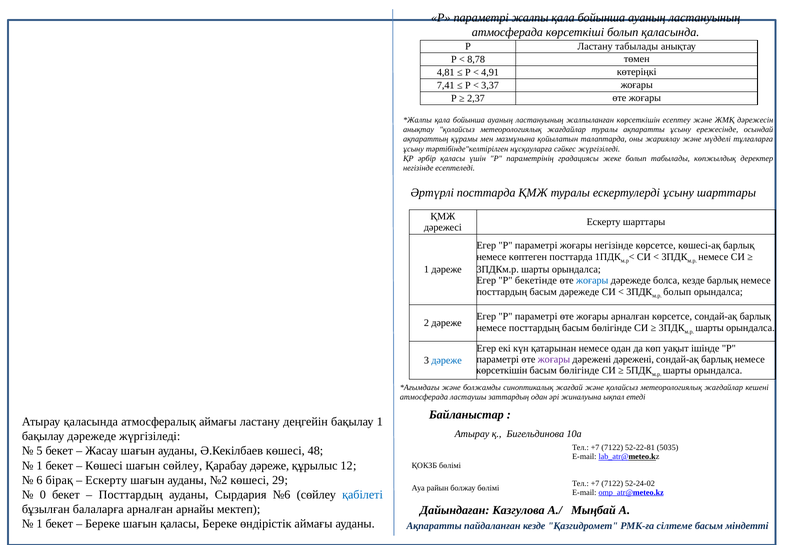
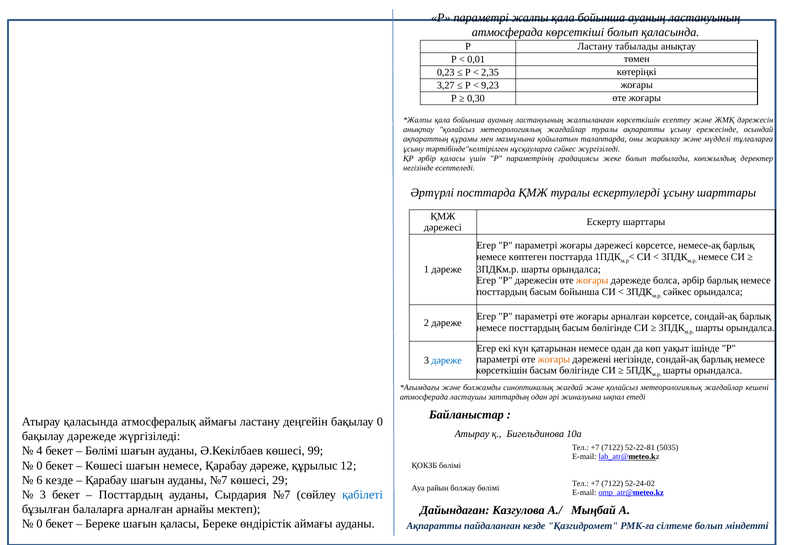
8,78: 8,78 -> 0,01
4,81: 4,81 -> 0,23
4,91: 4,91 -> 2,35
7,41: 7,41 -> 3,27
3,37: 3,37 -> 9,23
2,37: 2,37 -> 0,30
жоғары негізінде: негізінде -> дәрежесі
көшесі-ақ: көшесі-ақ -> немесе-ақ
P бекетінде: бекетінде -> дәрежесін
жоғары at (592, 281) colour: blue -> orange
болса кезде: кезде -> әрбір
басым дәрежеде: дәрежеде -> бойынша
болып at (677, 292): болып -> сәйкес
жоғары at (554, 360) colour: purple -> orange
дәрежені дәрежені: дәрежені -> негізінде
бақылау 1: 1 -> 0
5: 5 -> 4
Жасау at (102, 451): Жасау -> Бөлімі
48: 48 -> 99
1 at (39, 466): 1 -> 0
шағын сөйлеу: сөйлеу -> немесе
6 бірақ: бірақ -> кезде
Ескерту at (106, 481): Ескерту -> Қарабау
ауданы №2: №2 -> №7
0 at (43, 495): 0 -> 3
Сырдария №6: №6 -> №7
1 at (39, 524): 1 -> 0
сілтеме басым: басым -> болып
